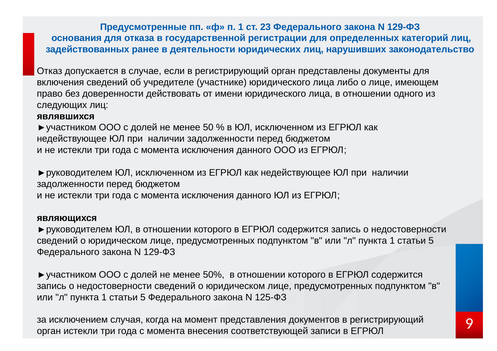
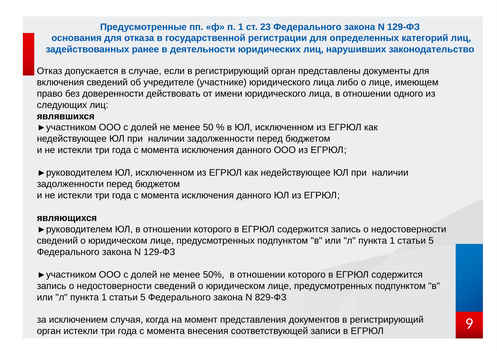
125-ФЗ: 125-ФЗ -> 829-ФЗ
